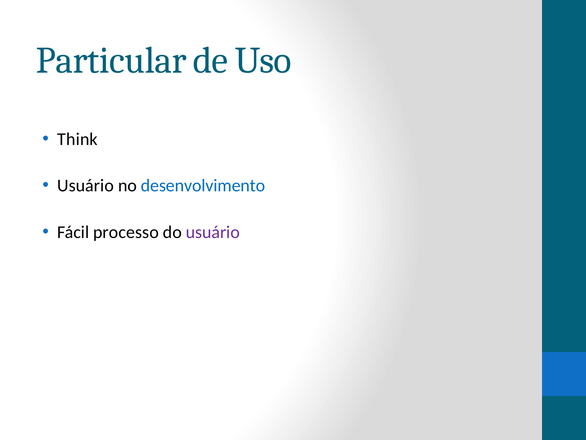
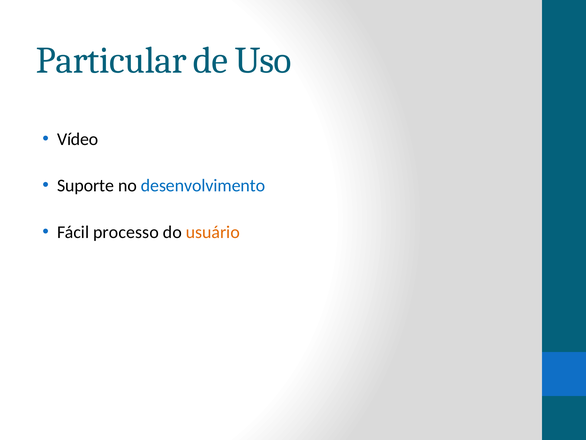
Think: Think -> Vídeo
Usuário at (86, 185): Usuário -> Suporte
usuário at (213, 232) colour: purple -> orange
